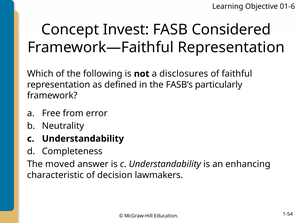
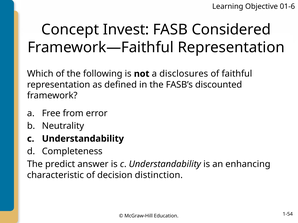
particularly: particularly -> discounted
moved: moved -> predict
lawmakers: lawmakers -> distinction
